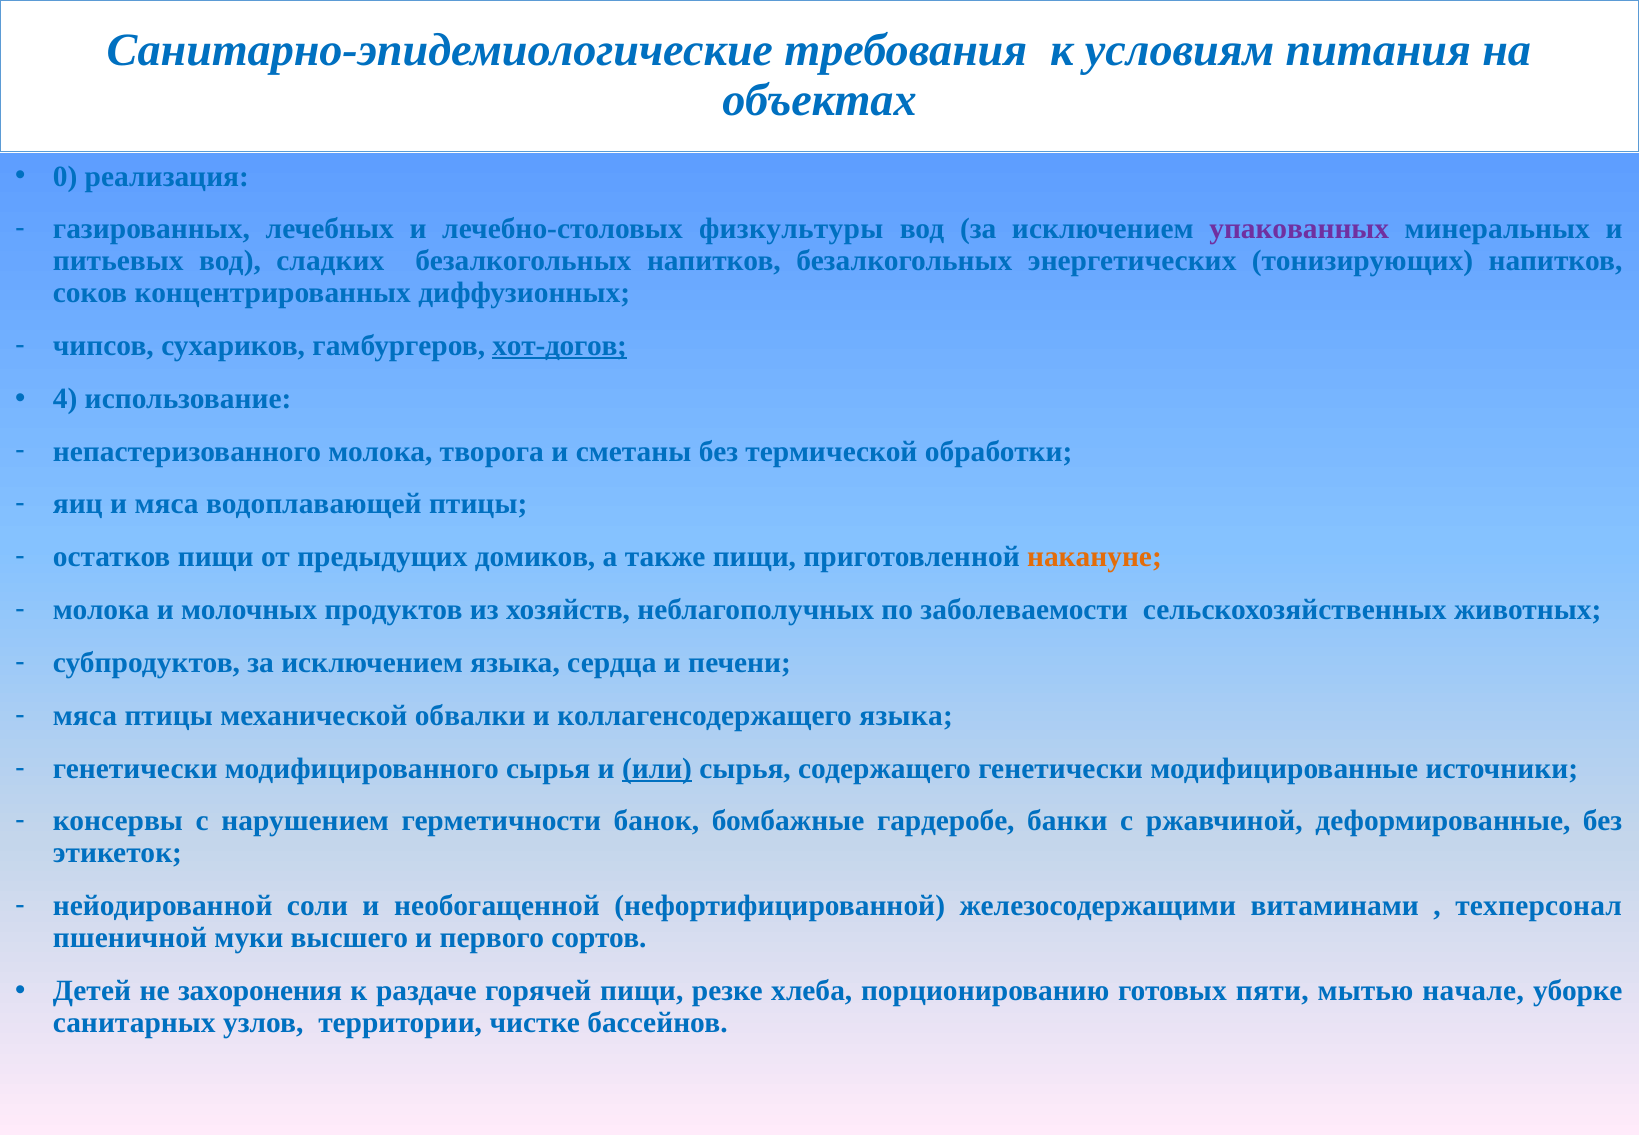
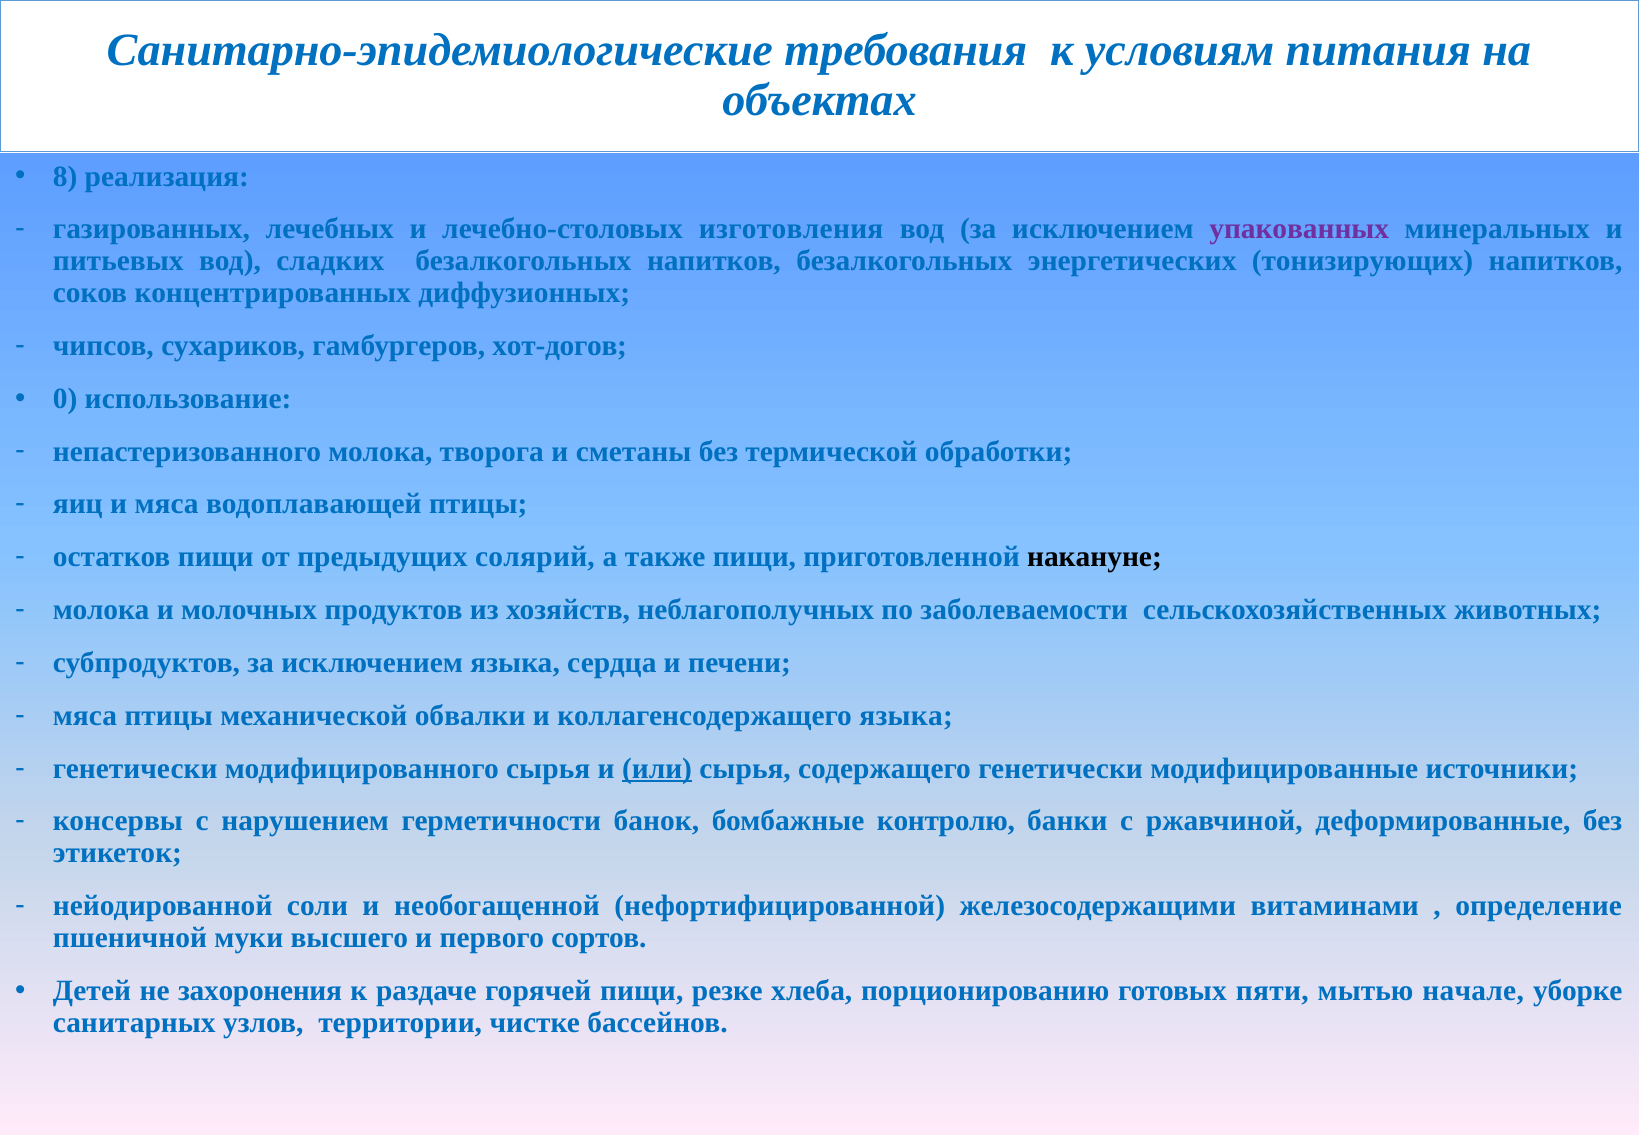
0: 0 -> 8
физкультуры: физкультуры -> изготовления
хот-догов underline: present -> none
4: 4 -> 0
домиков: домиков -> солярий
накануне colour: orange -> black
гардеробе: гардеробе -> контролю
техперсонал: техперсонал -> определение
